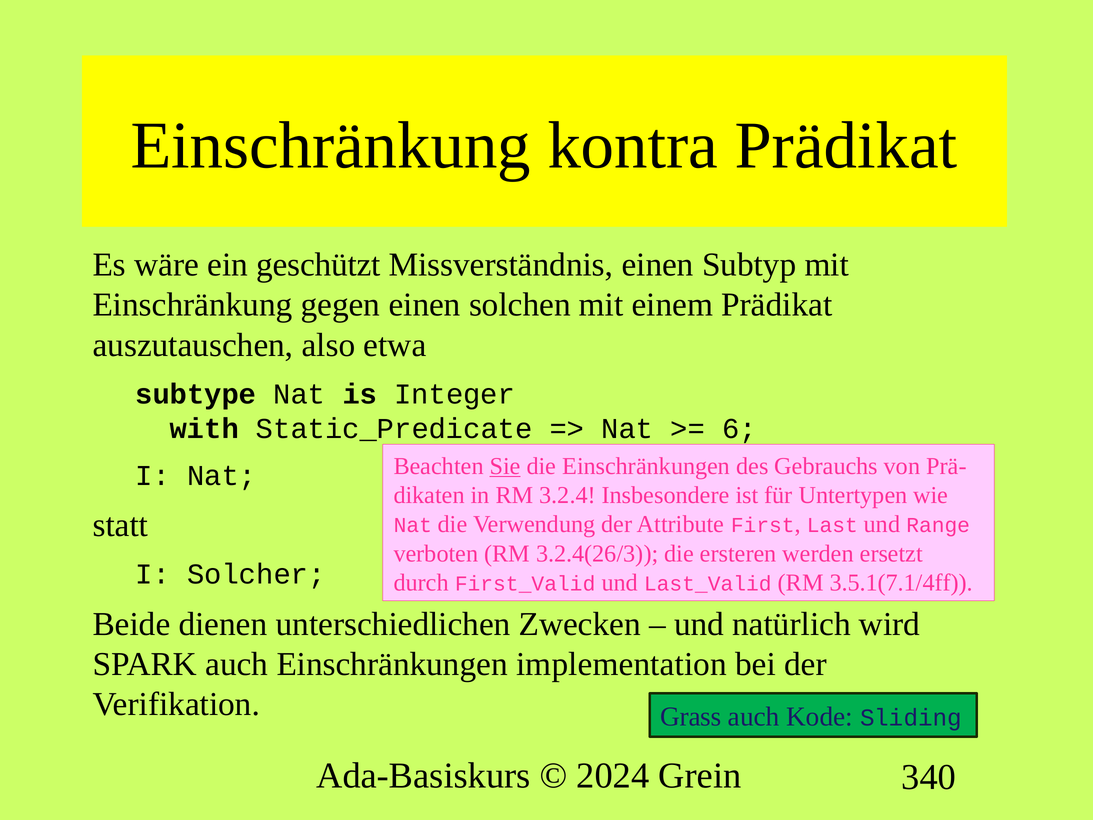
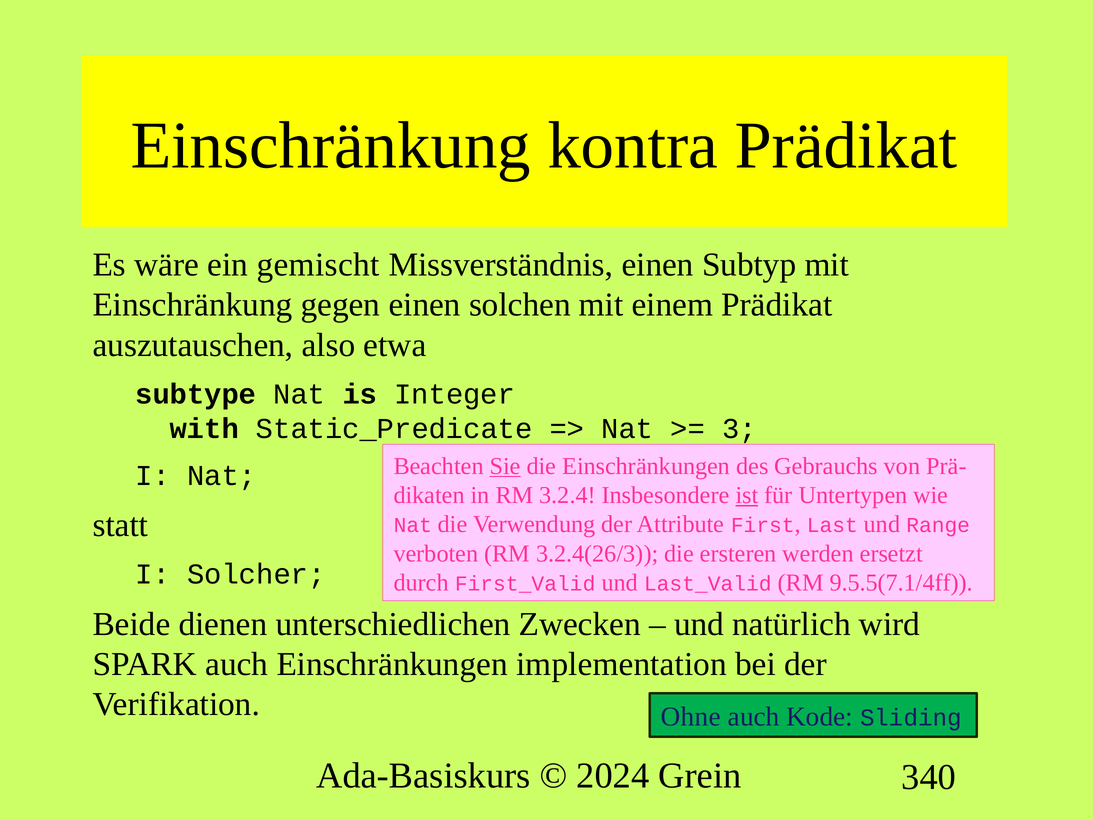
geschützt: geschützt -> gemischt
6: 6 -> 3
ist underline: none -> present
3.5.1(7.1/4ff: 3.5.1(7.1/4ff -> 9.5.5(7.1/4ff
Grass: Grass -> Ohne
